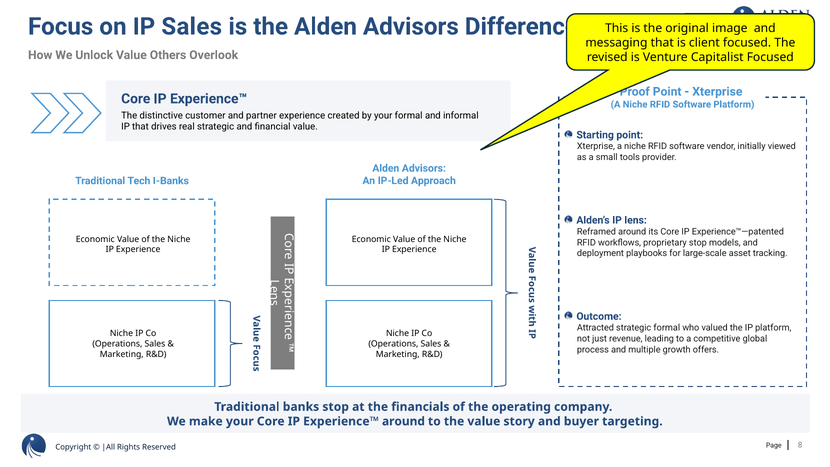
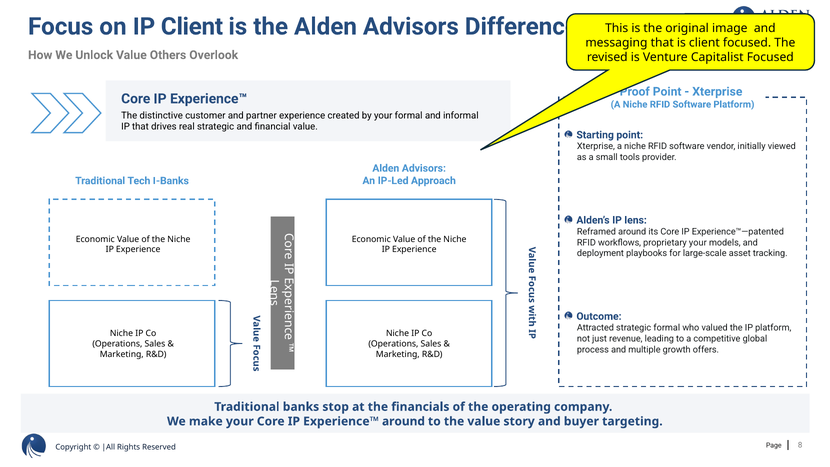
IP Sales: Sales -> Client
proprietary stop: stop -> your
